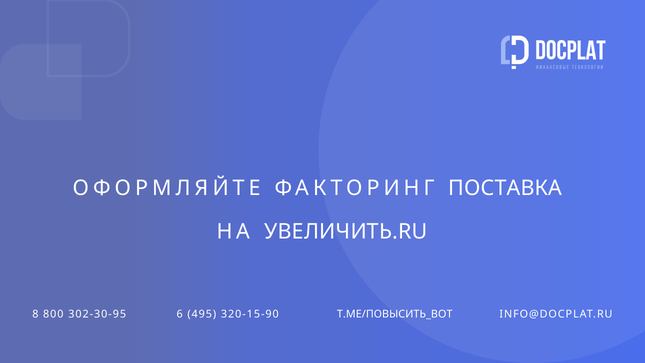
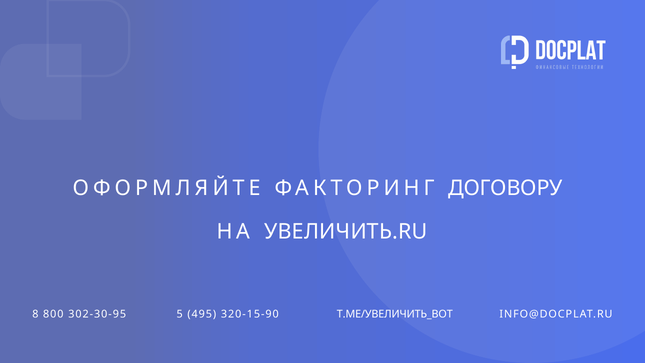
ПОСТАВКА: ПОСТАВКА -> ДОГОВОРУ
6: 6 -> 5
T.ME/ПОВЫСИТЬ_BOT: T.ME/ПОВЫСИТЬ_BOT -> T.ME/УВЕЛИЧИТЬ_BOT
